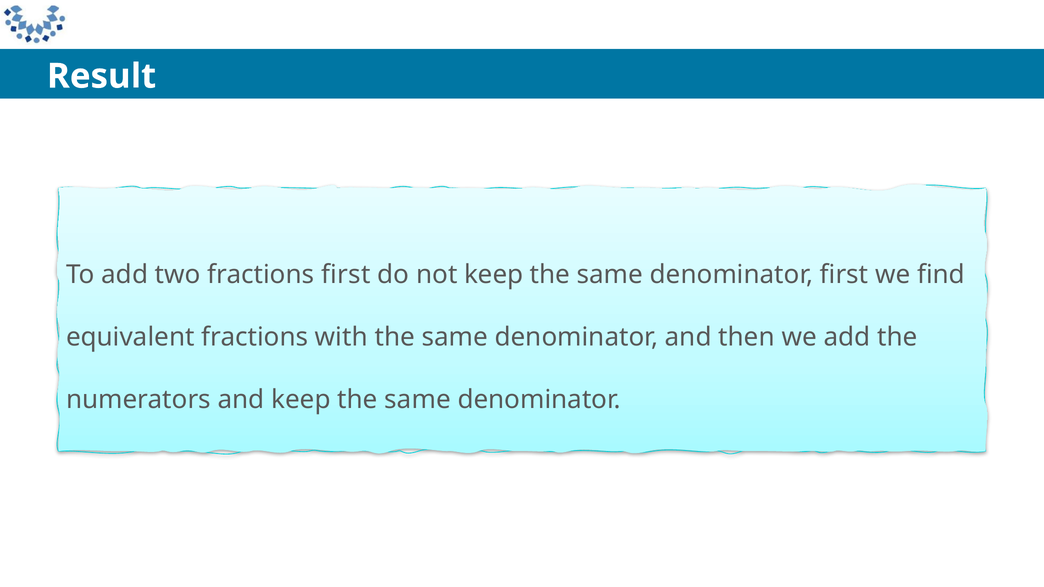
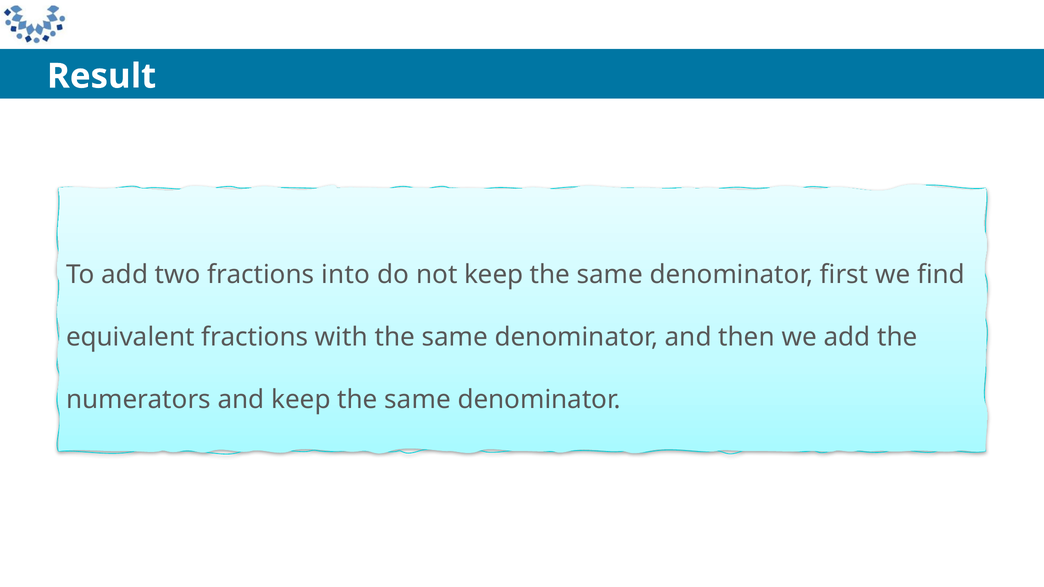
fractions first: first -> into
